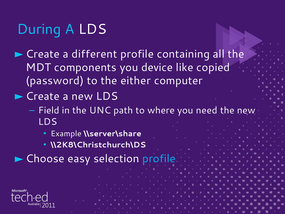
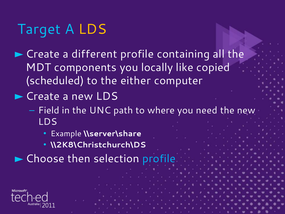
During: During -> Target
LDS at (93, 29) colour: white -> yellow
device: device -> locally
password: password -> scheduled
easy: easy -> then
